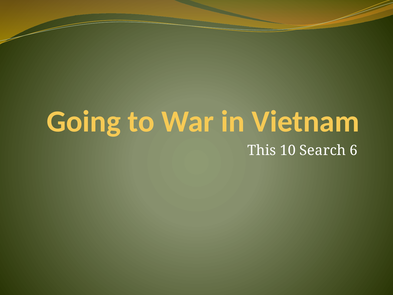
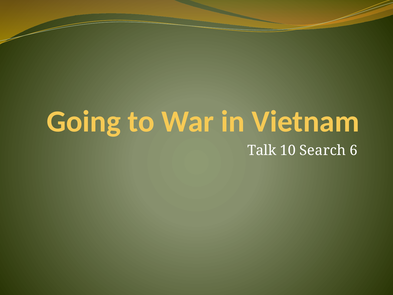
This: This -> Talk
